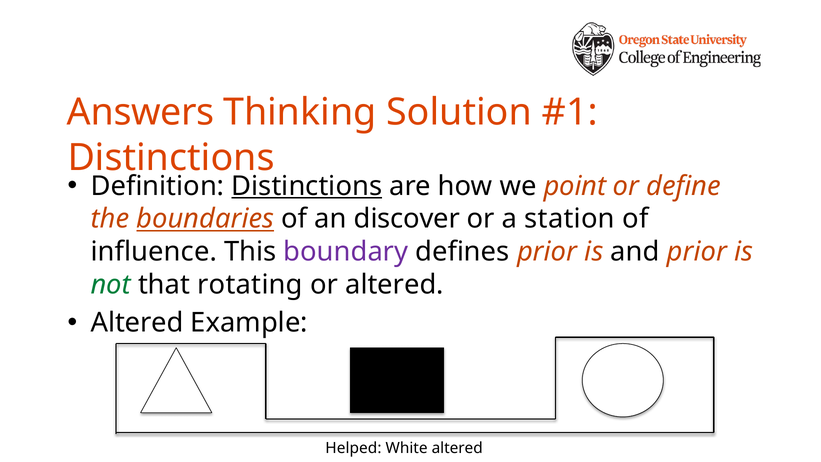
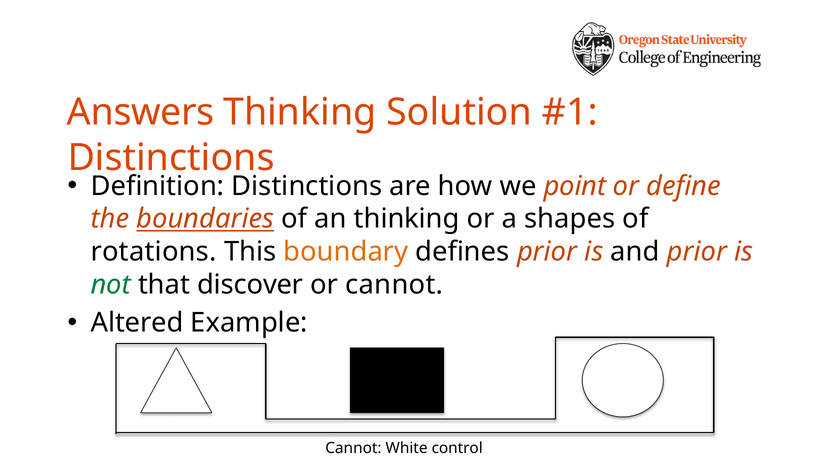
Distinctions at (307, 186) underline: present -> none
an discover: discover -> thinking
station: station -> shapes
influence: influence -> rotations
boundary colour: purple -> orange
rotating: rotating -> discover
or altered: altered -> cannot
Helped at (353, 448): Helped -> Cannot
White altered: altered -> control
